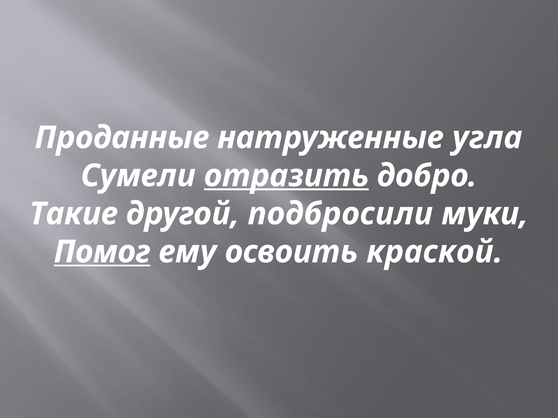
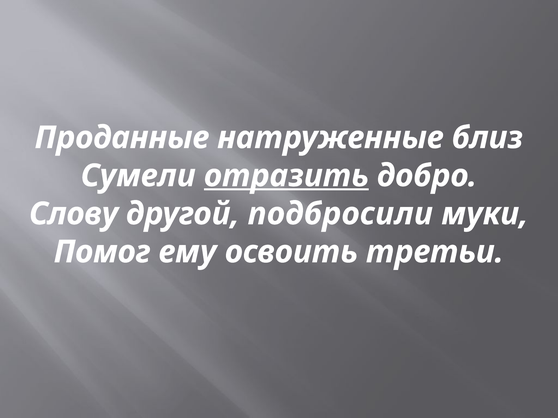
угла: угла -> близ
Такие: Такие -> Слову
Помог underline: present -> none
краской: краской -> третьи
